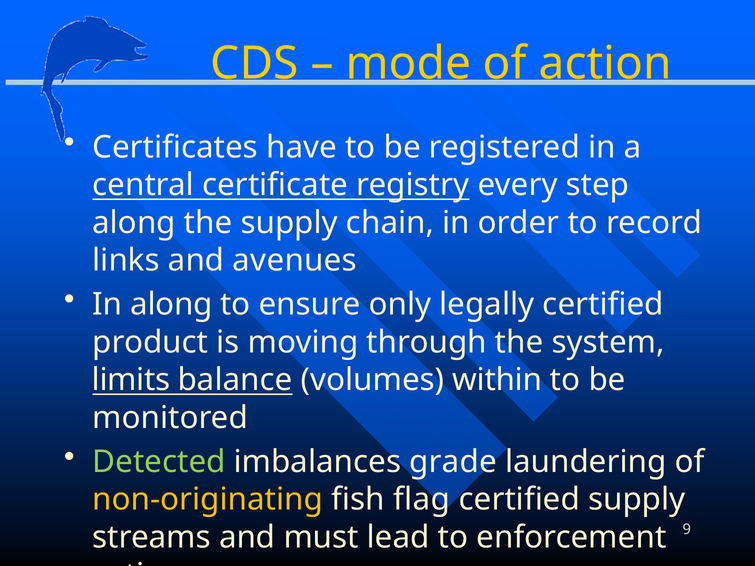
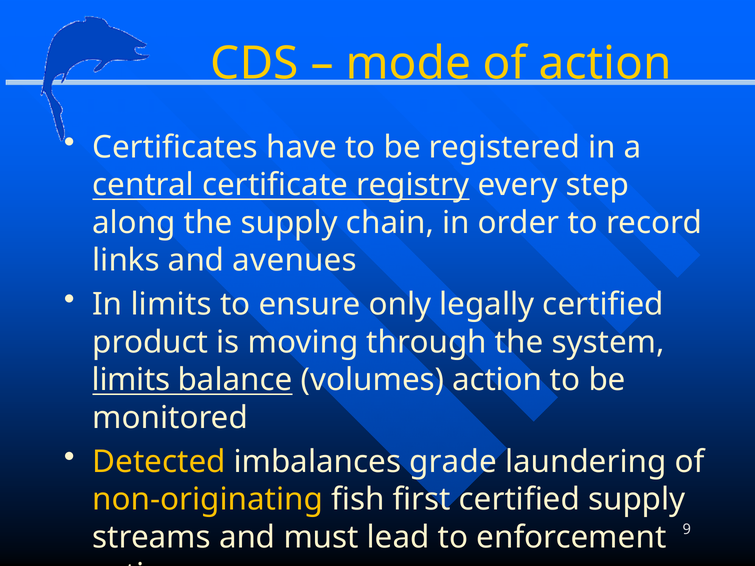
In along: along -> limits
volumes within: within -> action
Detected colour: light green -> yellow
flag: flag -> first
